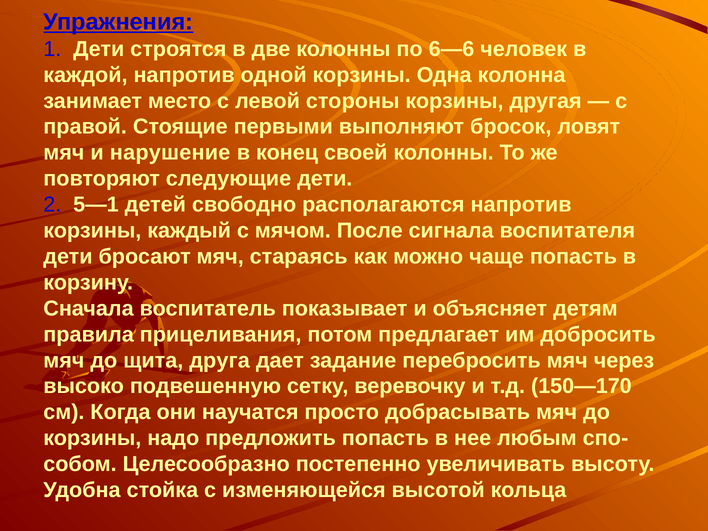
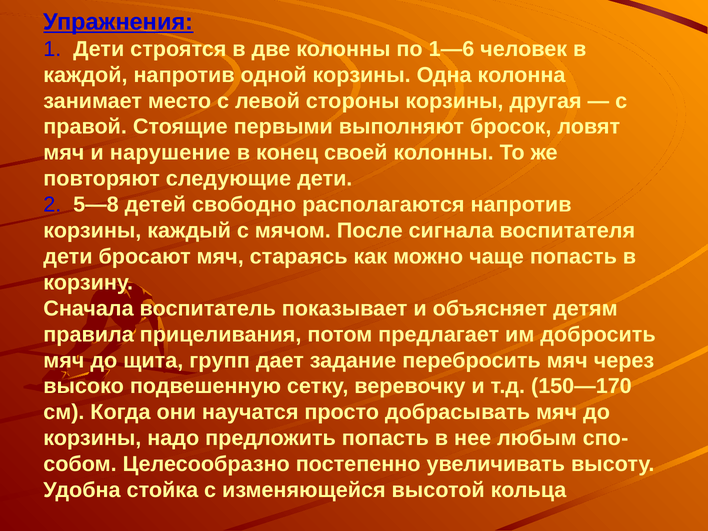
6—6: 6—6 -> 1—6
5—1: 5—1 -> 5—8
друга: друга -> групп
